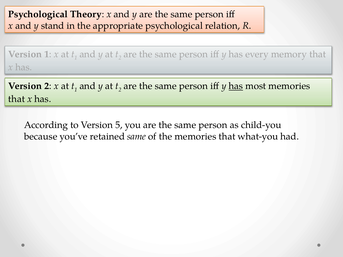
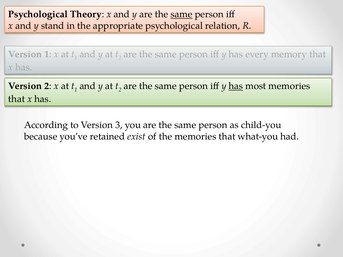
same at (181, 14) underline: none -> present
5: 5 -> 3
retained same: same -> exist
